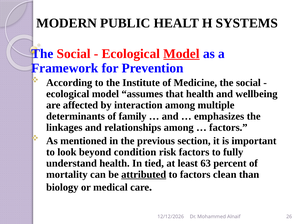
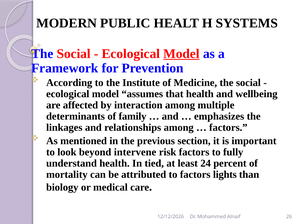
condition: condition -> intervene
63: 63 -> 24
attributed underline: present -> none
clean: clean -> lights
